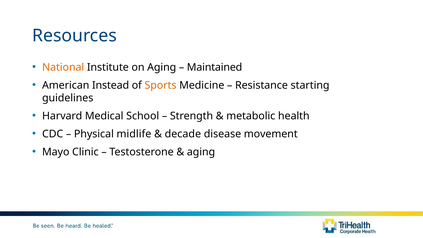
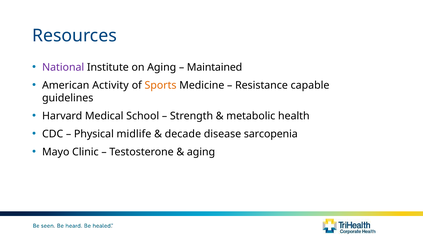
National colour: orange -> purple
Instead: Instead -> Activity
starting: starting -> capable
movement: movement -> sarcopenia
